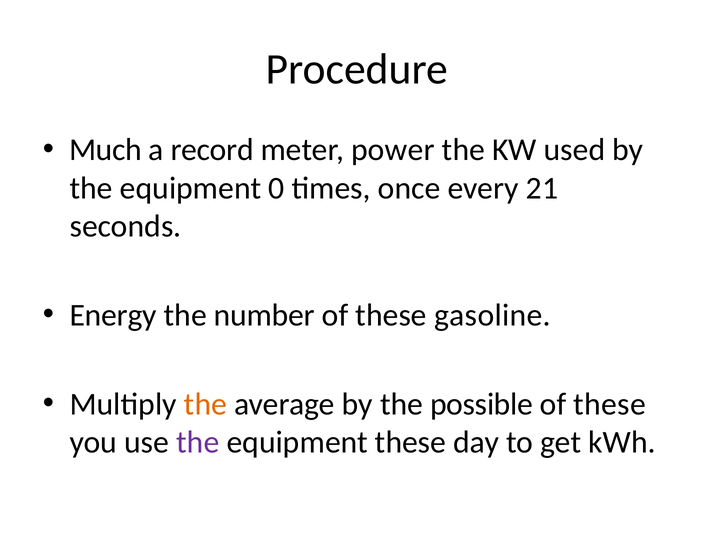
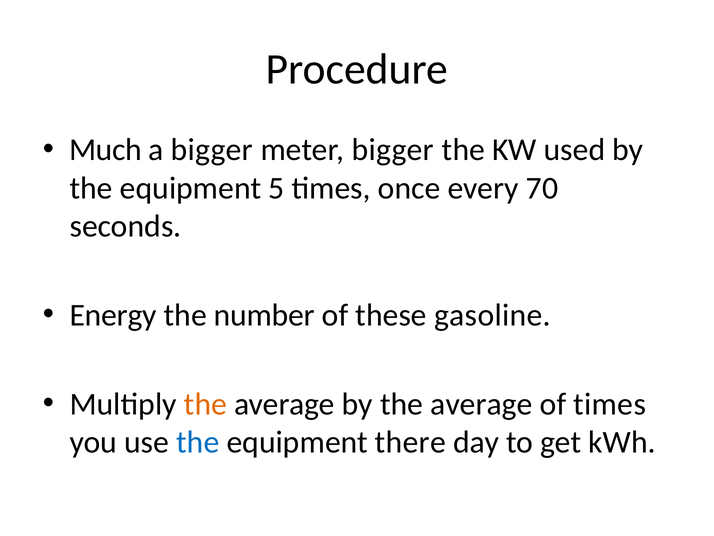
a record: record -> bigger
meter power: power -> bigger
0: 0 -> 5
21: 21 -> 70
by the possible: possible -> average
these at (610, 404): these -> times
the at (198, 442) colour: purple -> blue
equipment these: these -> there
